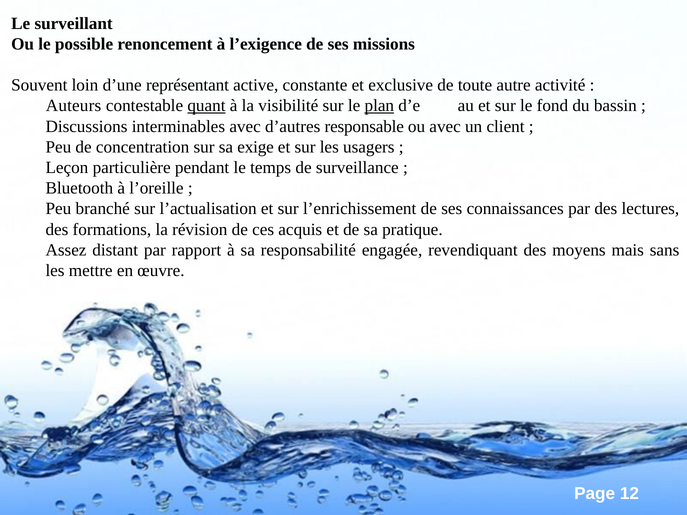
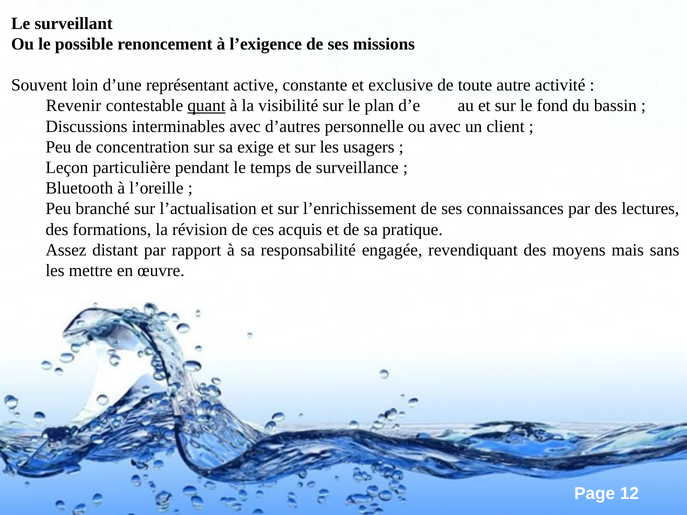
Auteurs: Auteurs -> Revenir
plan underline: present -> none
responsable: responsable -> personnelle
